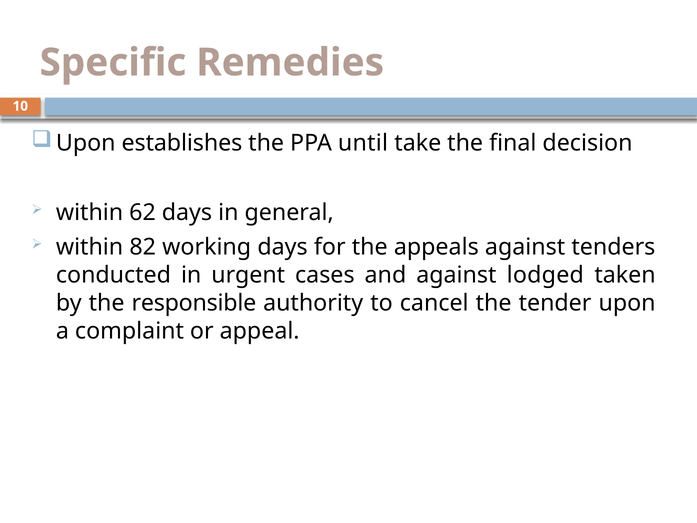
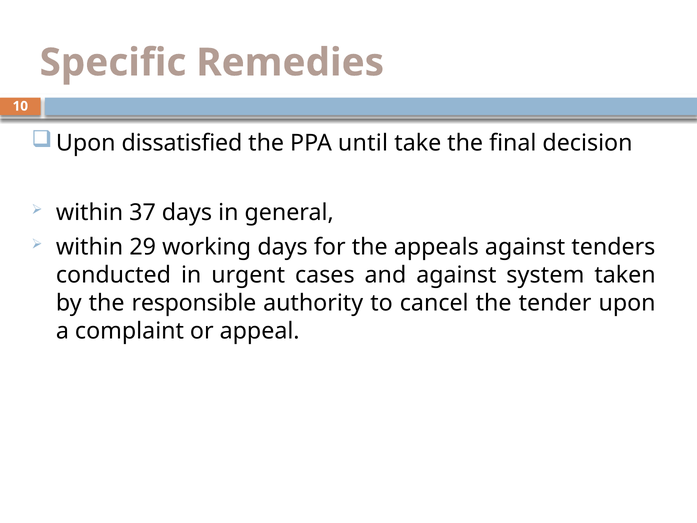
establishes: establishes -> dissatisfied
62: 62 -> 37
82: 82 -> 29
lodged: lodged -> system
